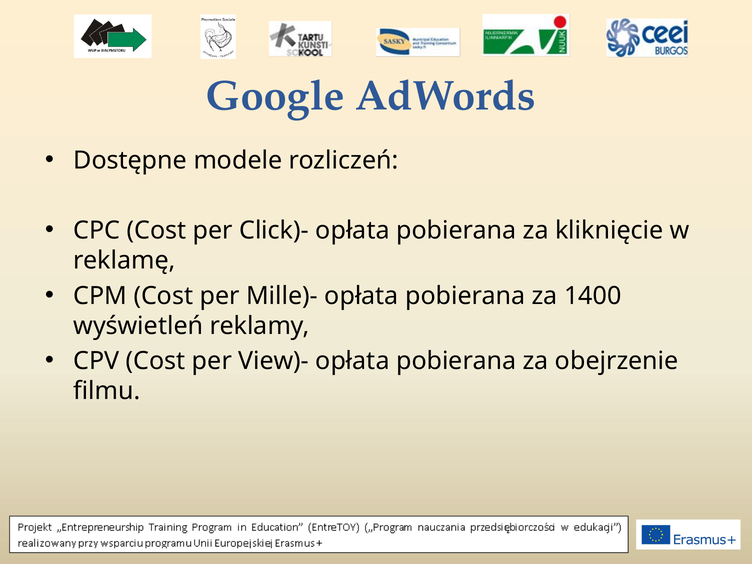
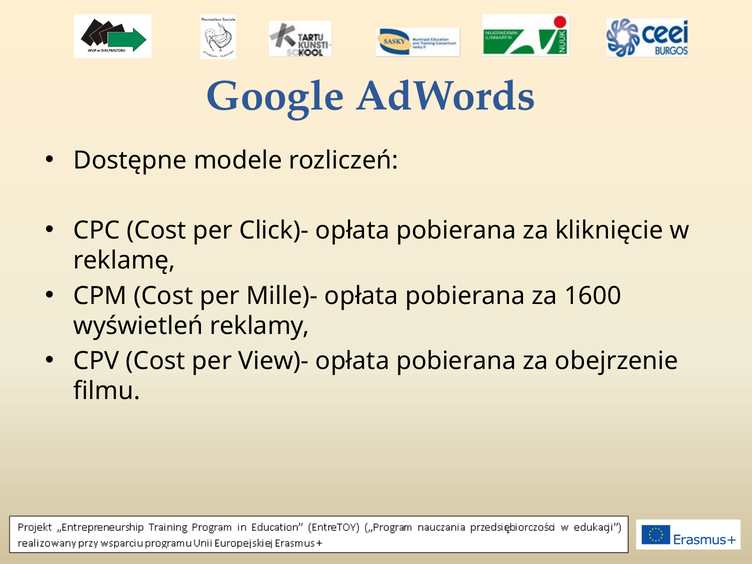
1400: 1400 -> 1600
